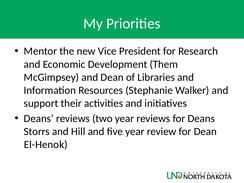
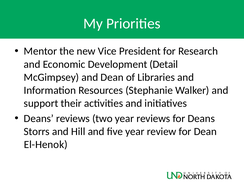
Them: Them -> Detail
